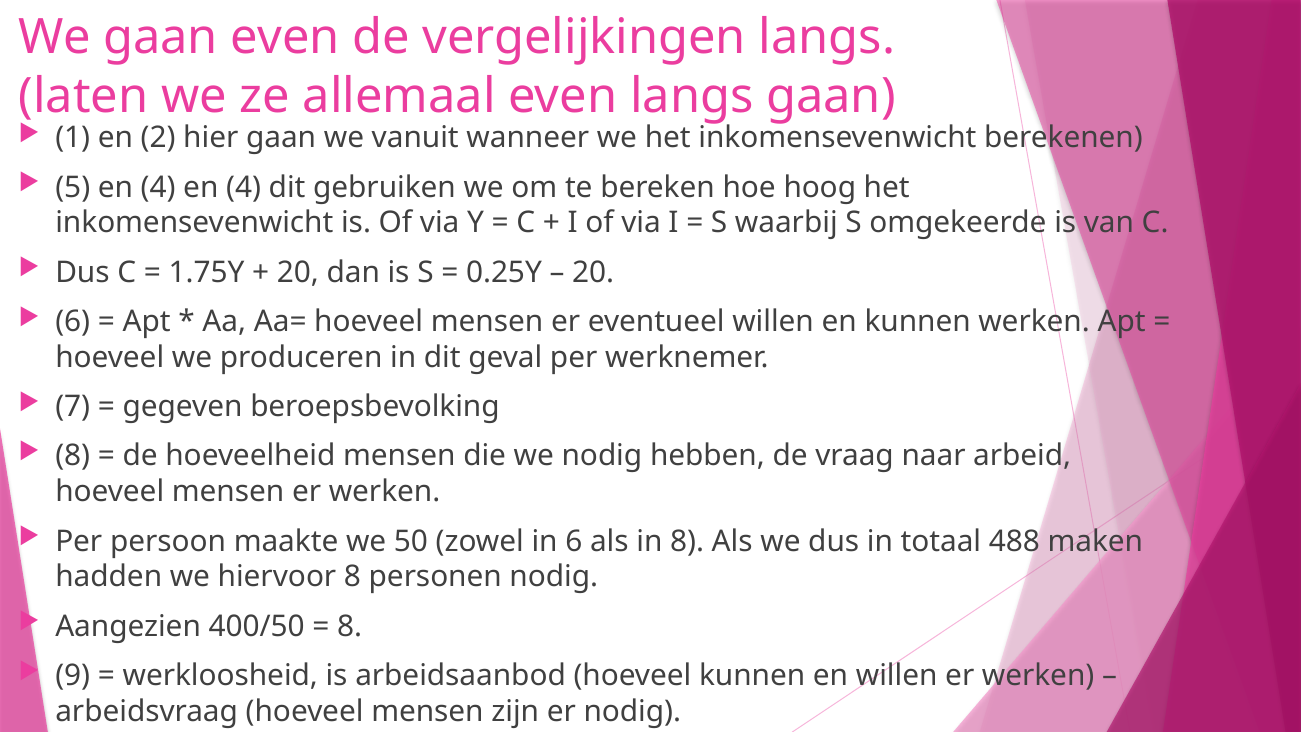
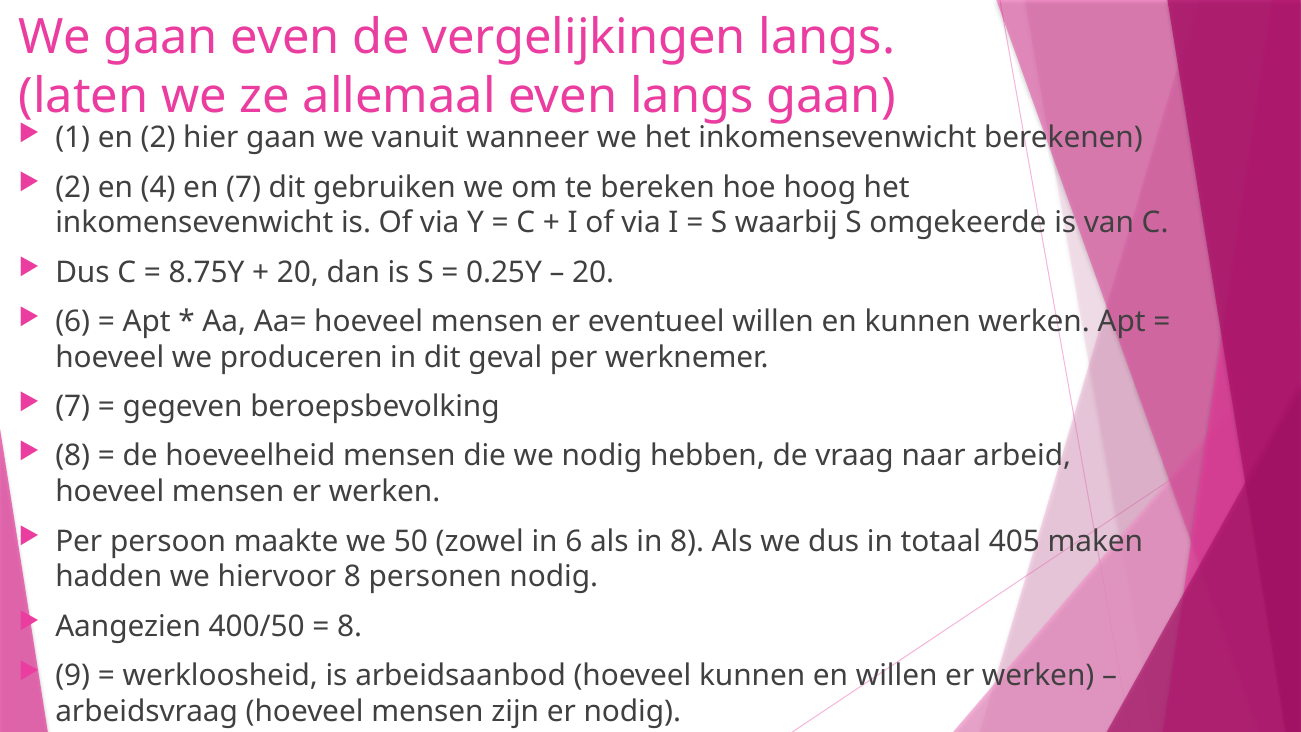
5 at (73, 187): 5 -> 2
4 en 4: 4 -> 7
1.75Y: 1.75Y -> 8.75Y
488: 488 -> 405
